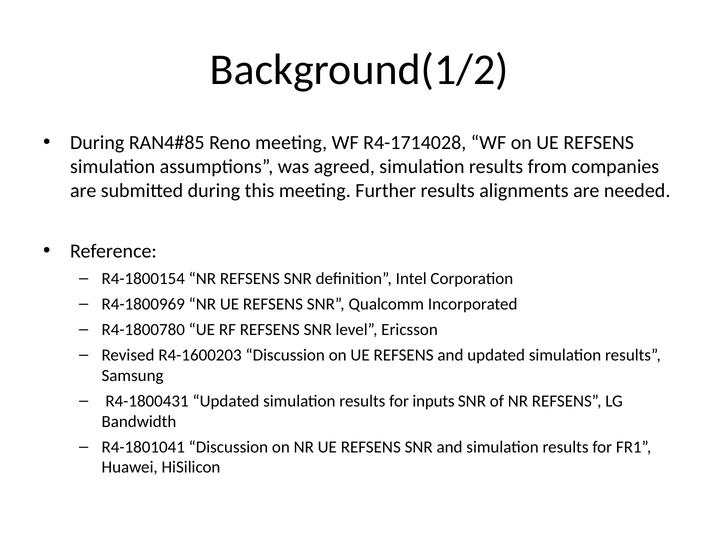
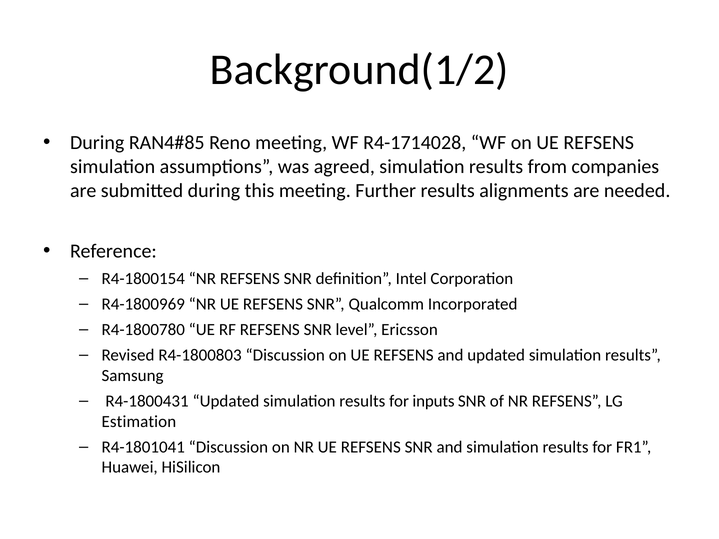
R4-1600203: R4-1600203 -> R4-1800803
Bandwidth: Bandwidth -> Estimation
